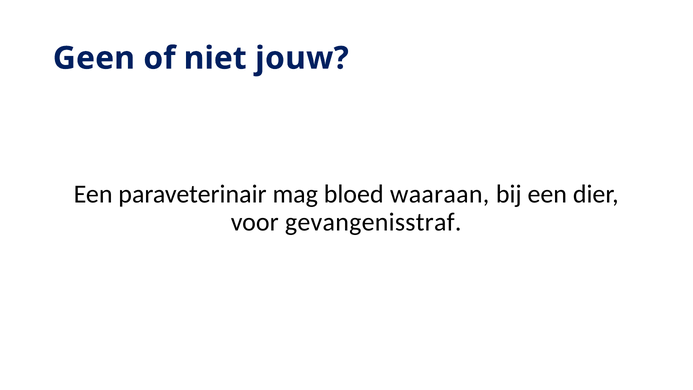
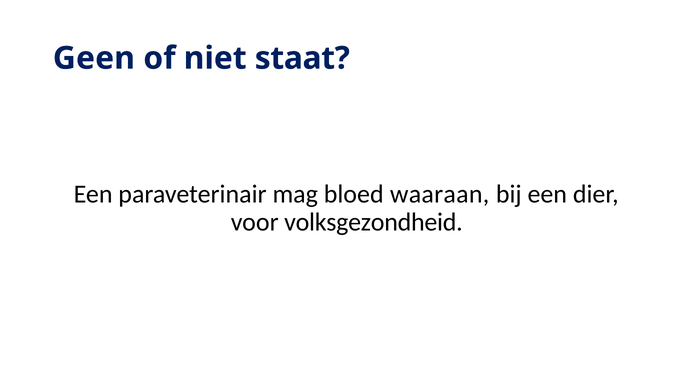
jouw: jouw -> staat
gevangenisstraf: gevangenisstraf -> volksgezondheid
